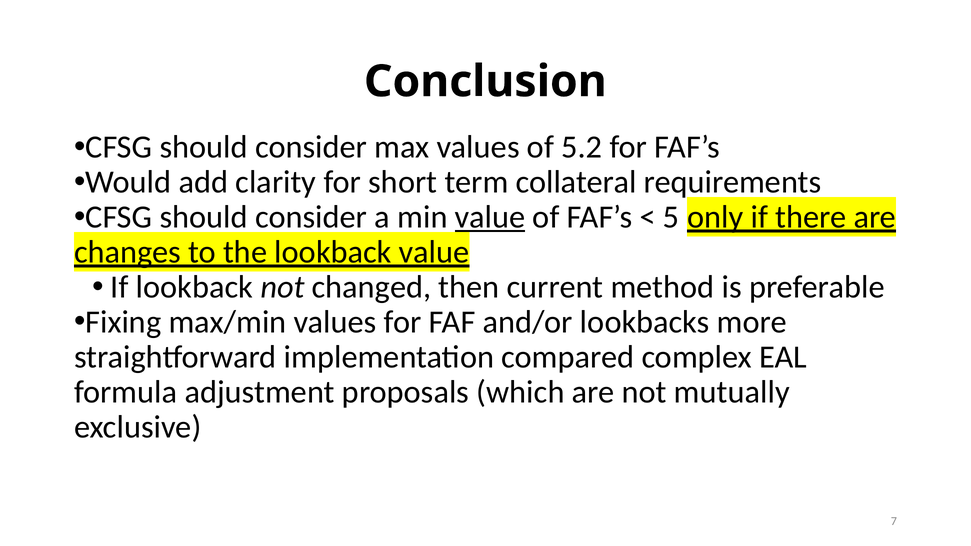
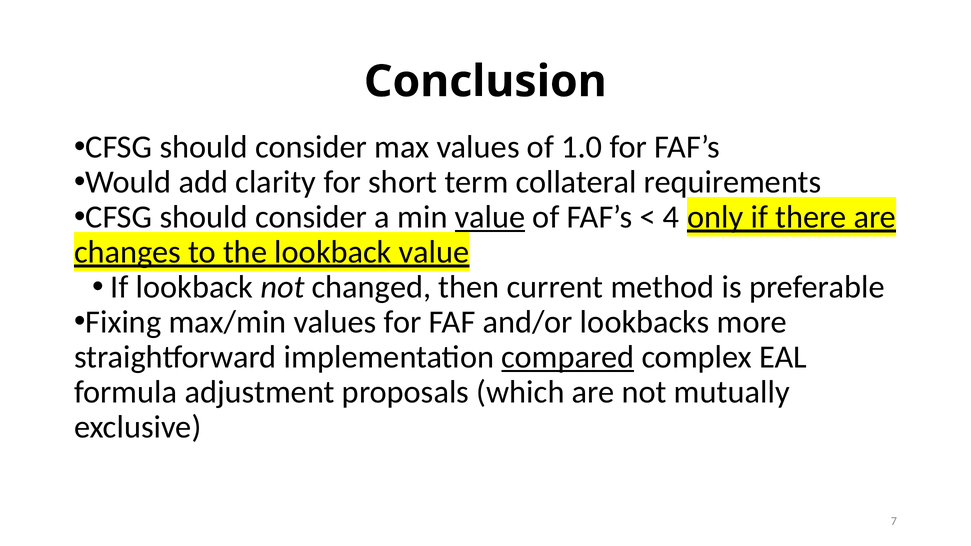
5.2: 5.2 -> 1.0
5: 5 -> 4
compared underline: none -> present
